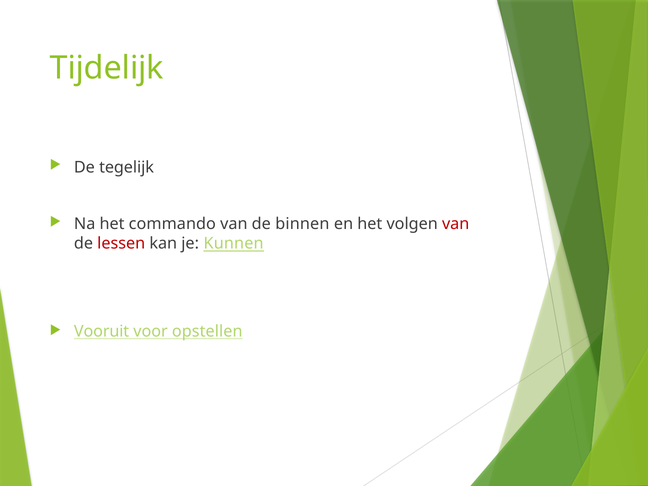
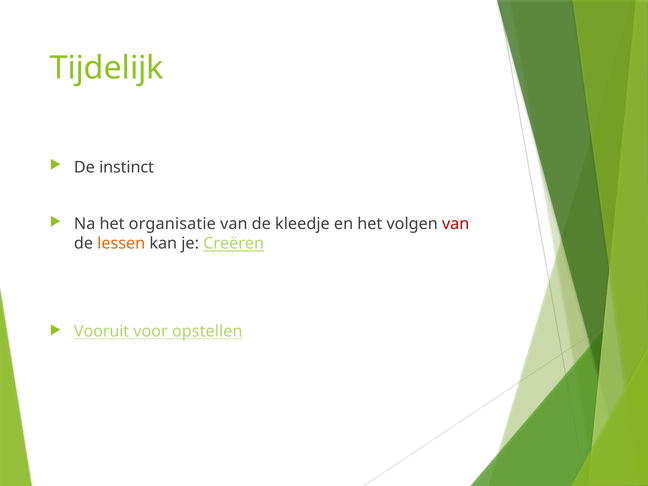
tegelijk: tegelijk -> instinct
commando: commando -> organisatie
binnen: binnen -> kleedje
lessen colour: red -> orange
Kunnen: Kunnen -> Creëren
